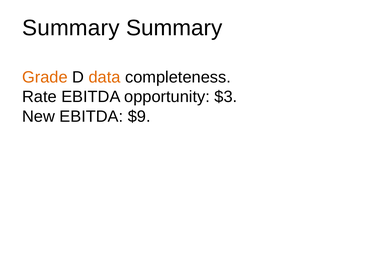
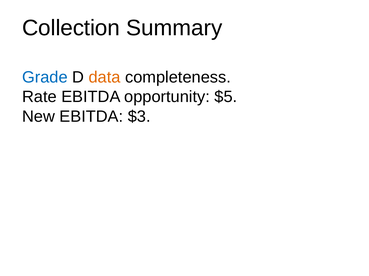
Summary at (71, 28): Summary -> Collection
Grade colour: orange -> blue
$3: $3 -> $5
$9: $9 -> $3
